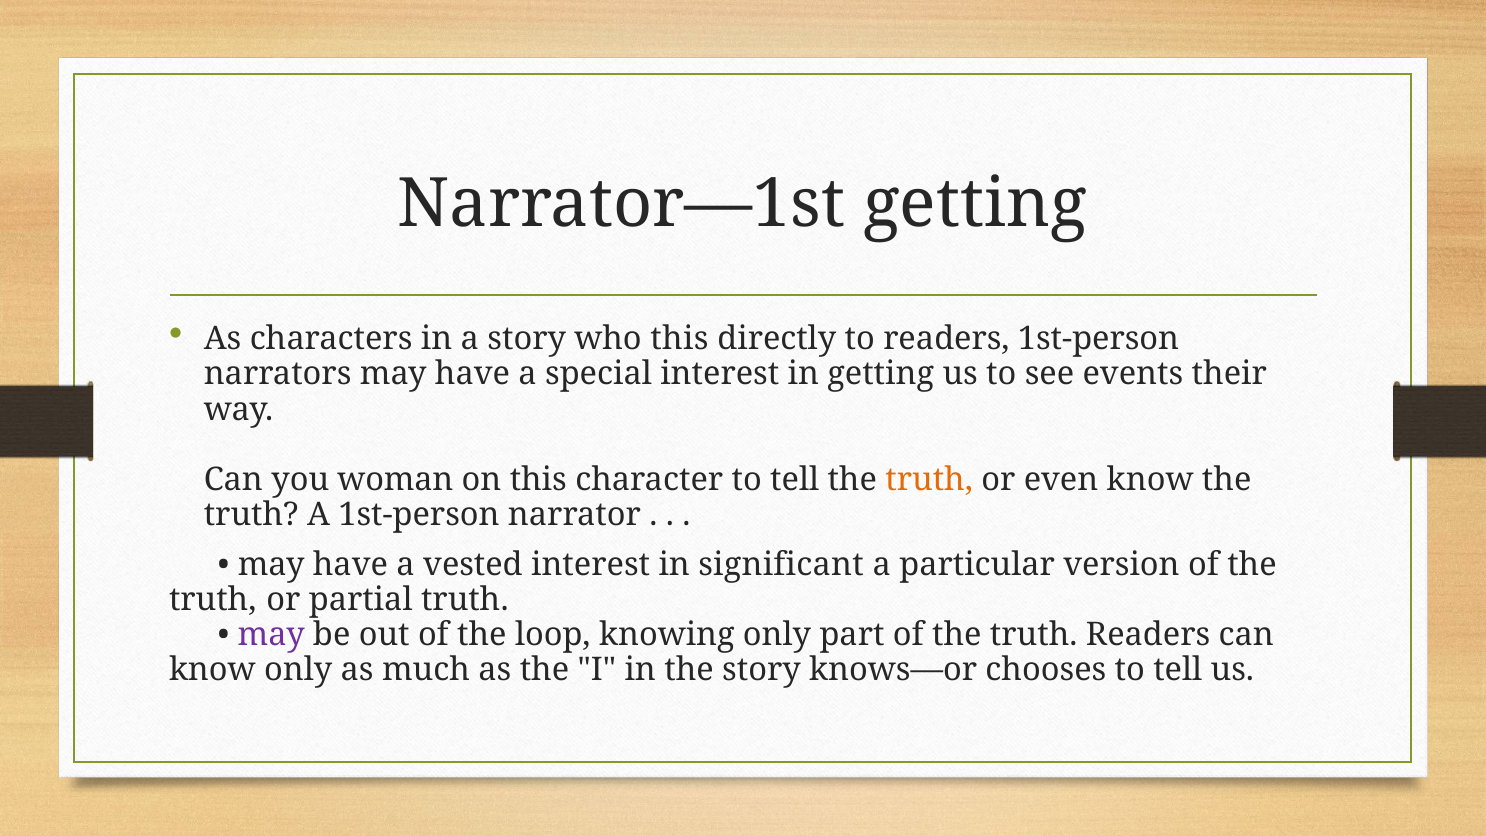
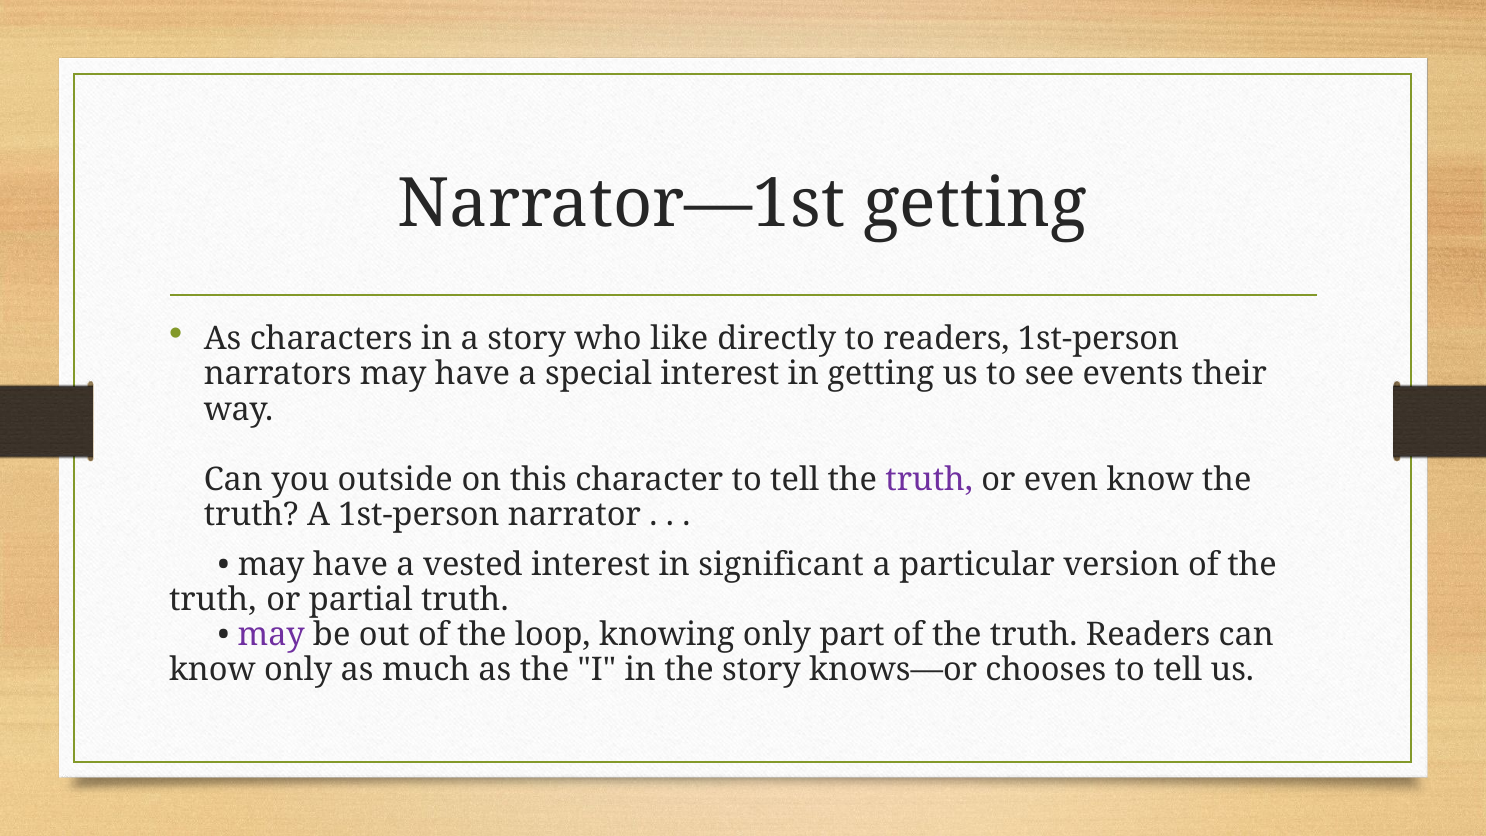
who this: this -> like
woman: woman -> outside
truth at (929, 479) colour: orange -> purple
